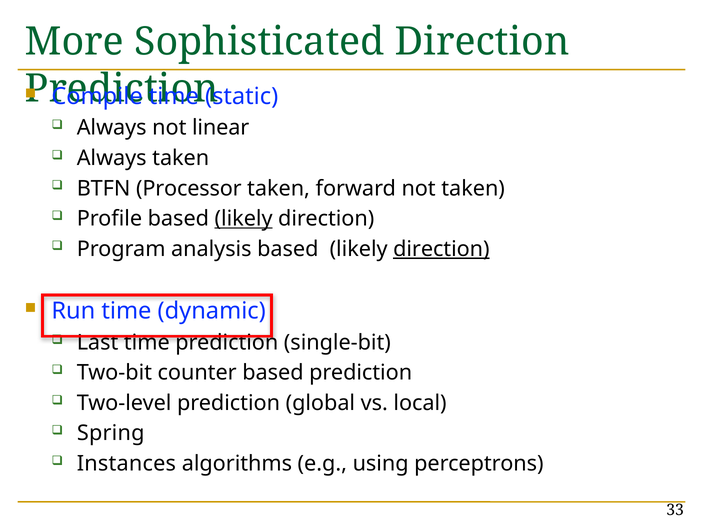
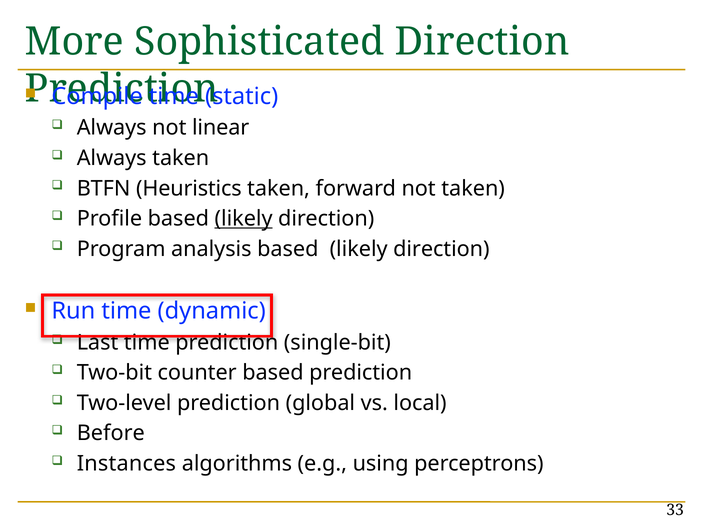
Processor: Processor -> Heuristics
direction at (441, 249) underline: present -> none
Spring: Spring -> Before
